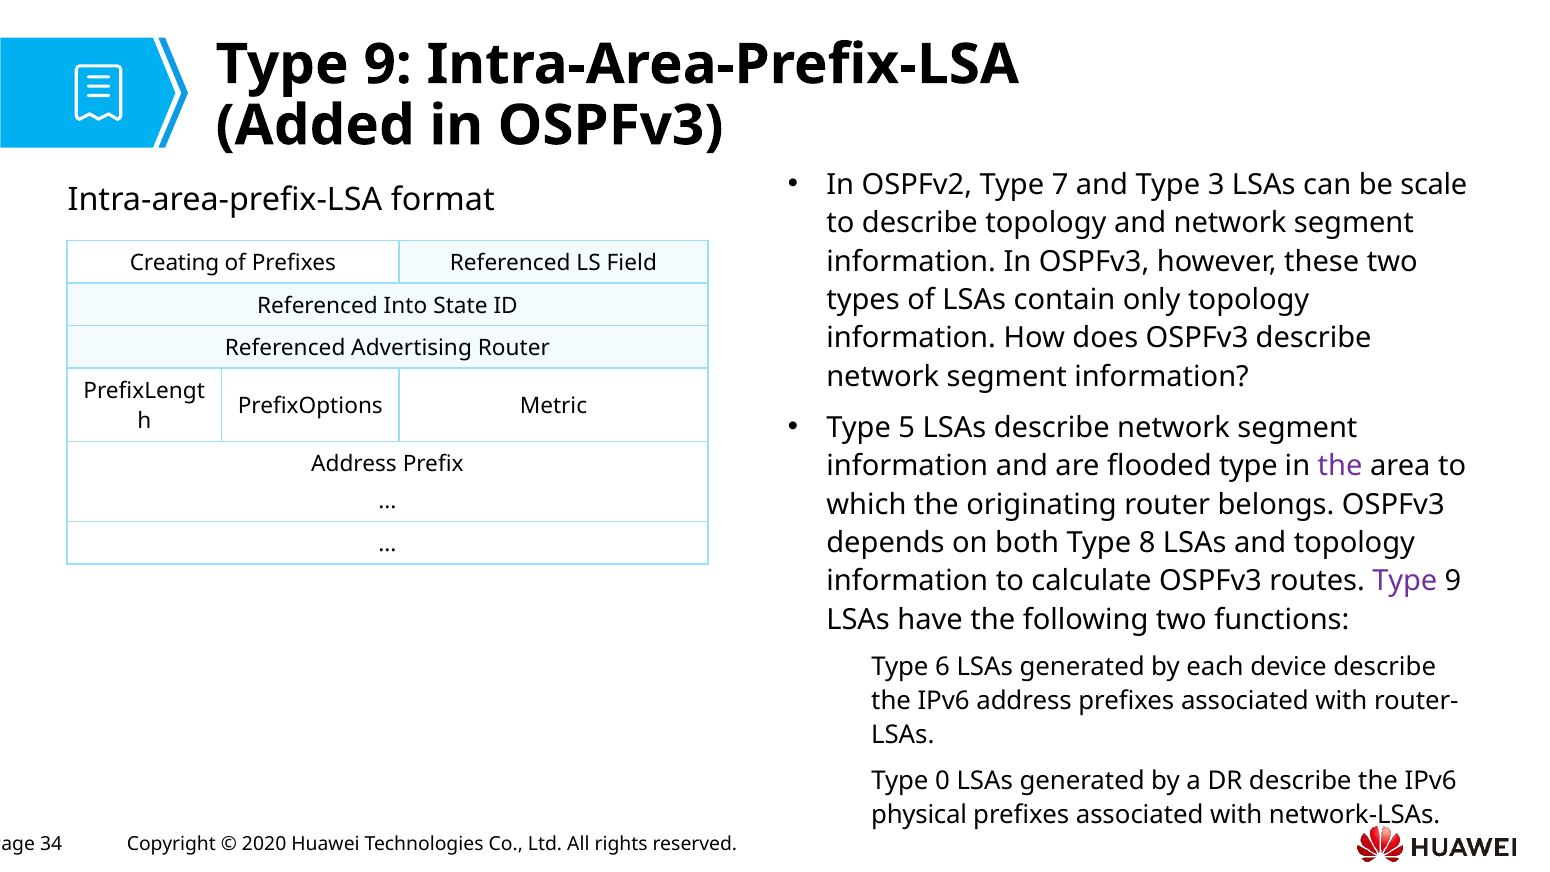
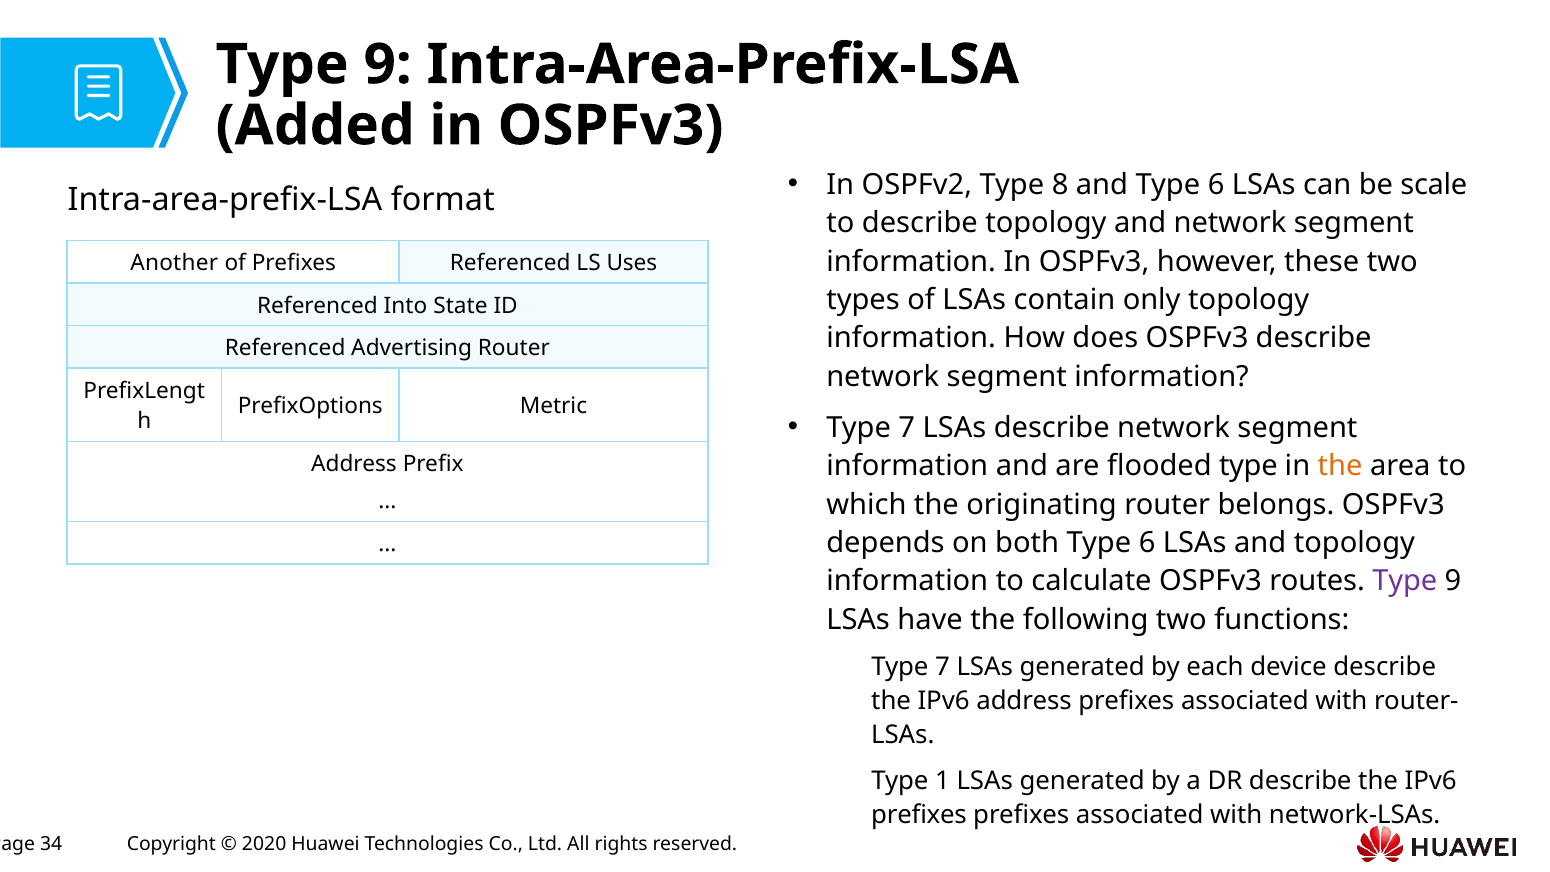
7: 7 -> 8
and Type 3: 3 -> 6
Creating: Creating -> Another
Field: Field -> Uses
5 at (907, 428): 5 -> 7
the at (1340, 466) colour: purple -> orange
both Type 8: 8 -> 6
6 at (943, 667): 6 -> 7
0: 0 -> 1
physical at (919, 815): physical -> prefixes
